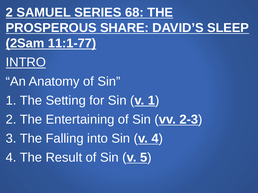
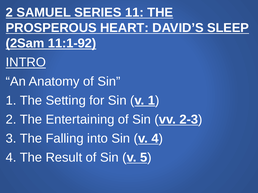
68: 68 -> 11
SHARE: SHARE -> HEART
11:1-77: 11:1-77 -> 11:1-92
